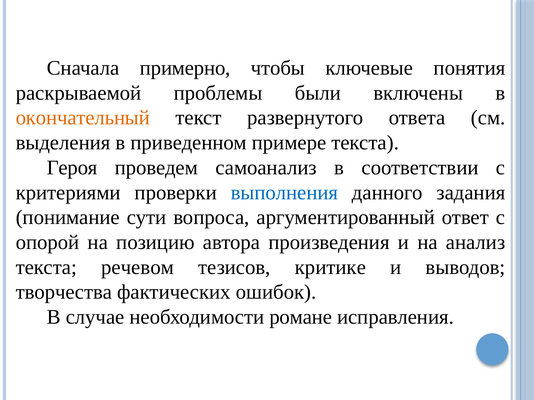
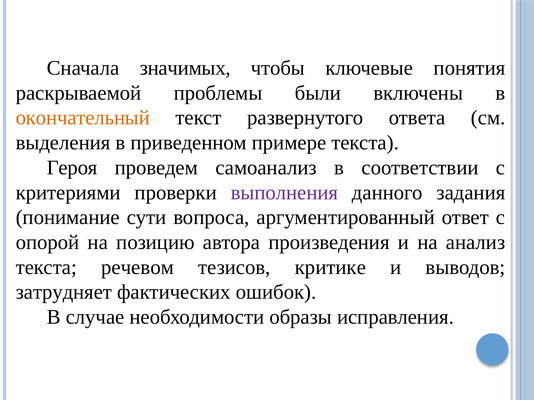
примерно: примерно -> значимых
выполнения colour: blue -> purple
творчества: творчества -> затрудняет
романе: романе -> образы
